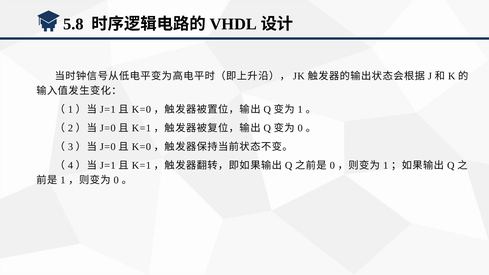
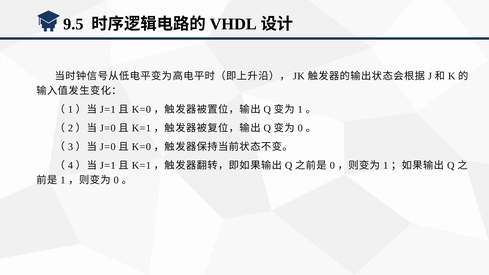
5.8: 5.8 -> 9.5
